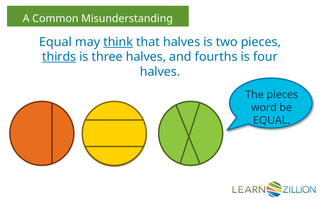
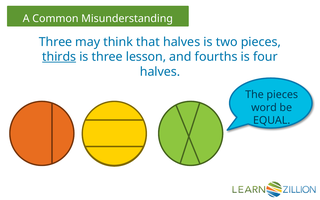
Equal at (55, 42): Equal -> Three
think underline: present -> none
three halves: halves -> lesson
